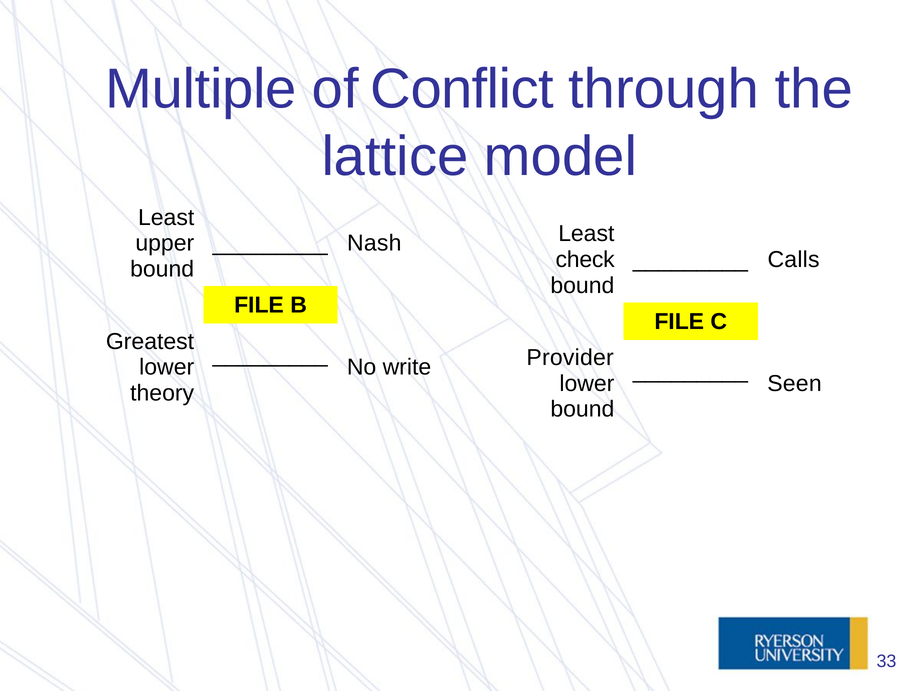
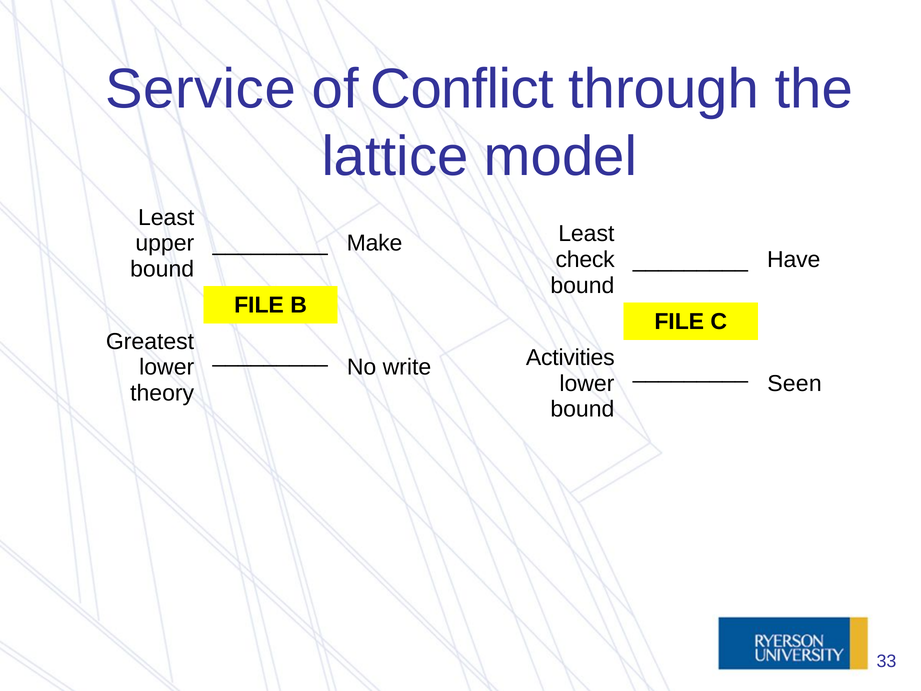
Multiple: Multiple -> Service
Nash: Nash -> Make
Calls: Calls -> Have
Provider: Provider -> Activities
